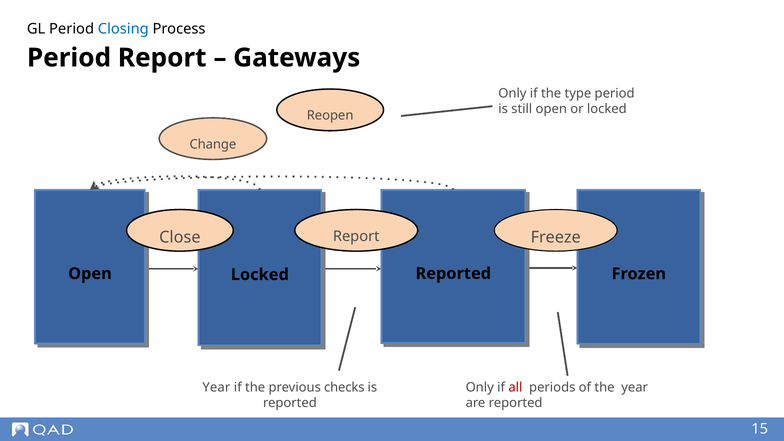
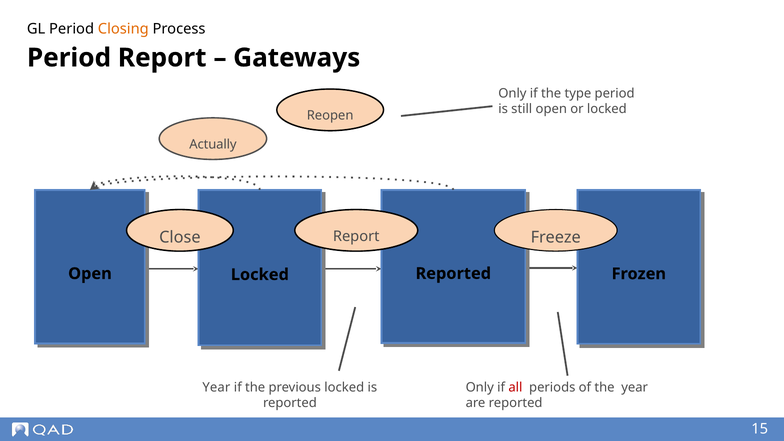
Closing colour: blue -> orange
Change: Change -> Actually
previous checks: checks -> locked
